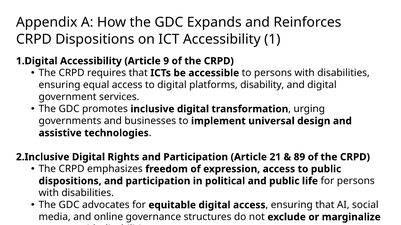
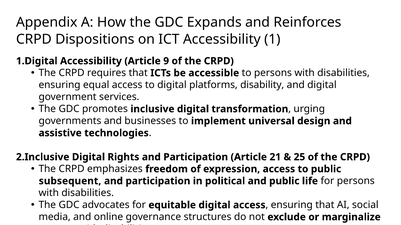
89: 89 -> 25
dispositions at (70, 181): dispositions -> subsequent
